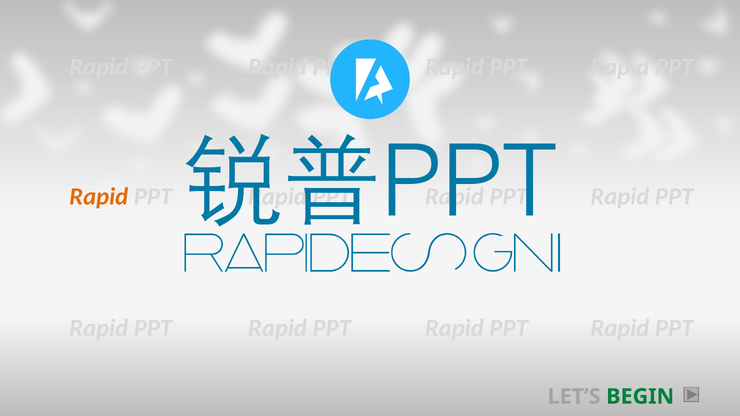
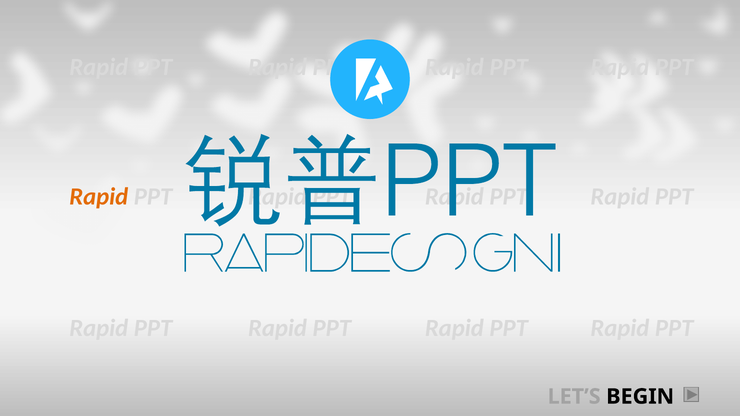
BEGIN colour: green -> black
